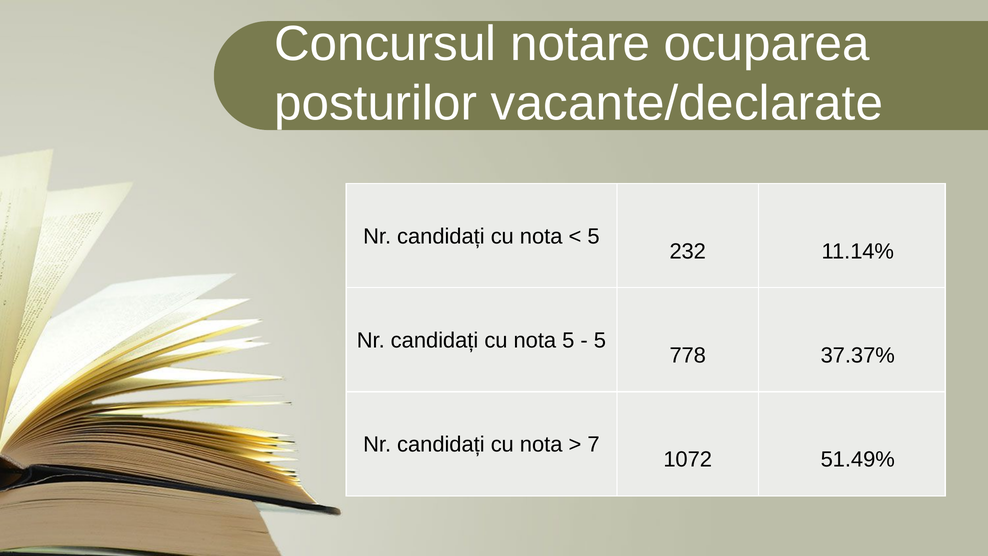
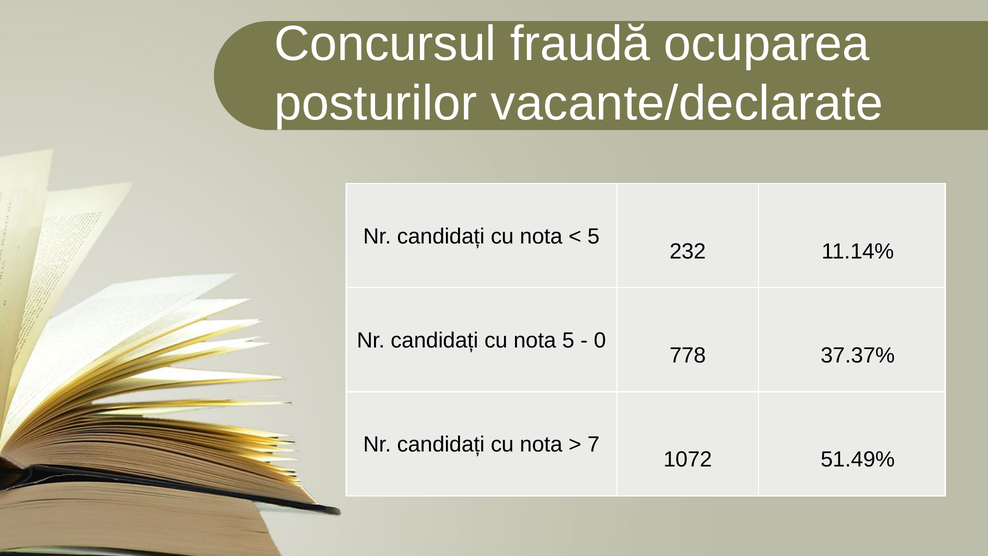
notare: notare -> fraudă
5 at (600, 340): 5 -> 0
